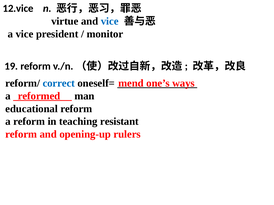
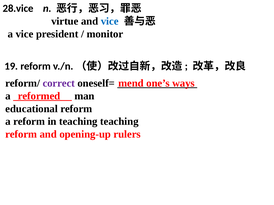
12.vice: 12.vice -> 28.vice
correct colour: blue -> purple
teaching resistant: resistant -> teaching
